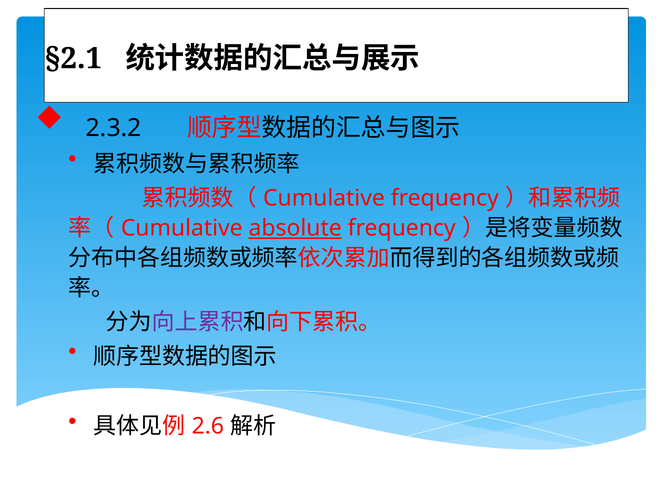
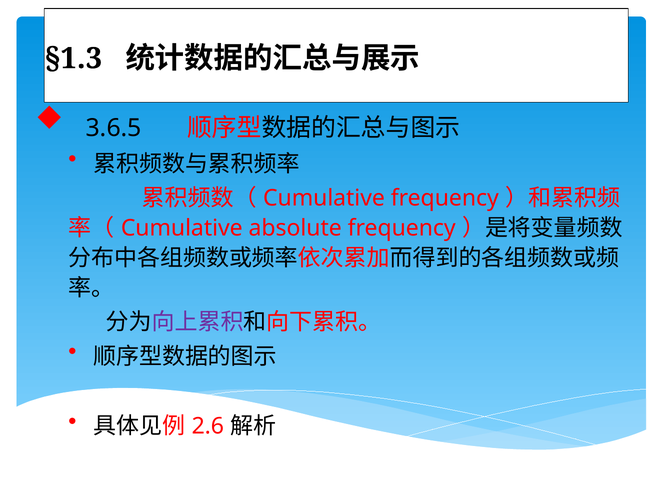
§2.1: §2.1 -> §1.3
2.3.2: 2.3.2 -> 3.6.5
absolute underline: present -> none
